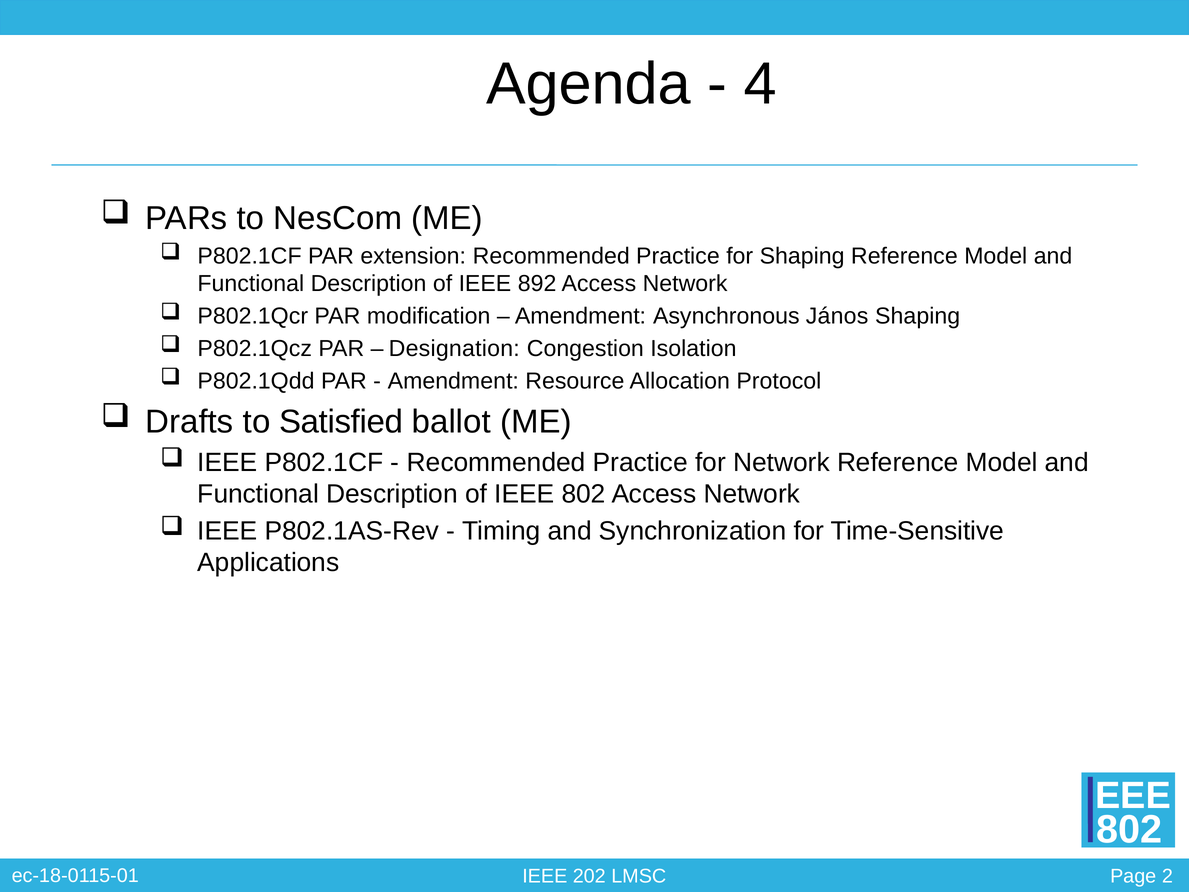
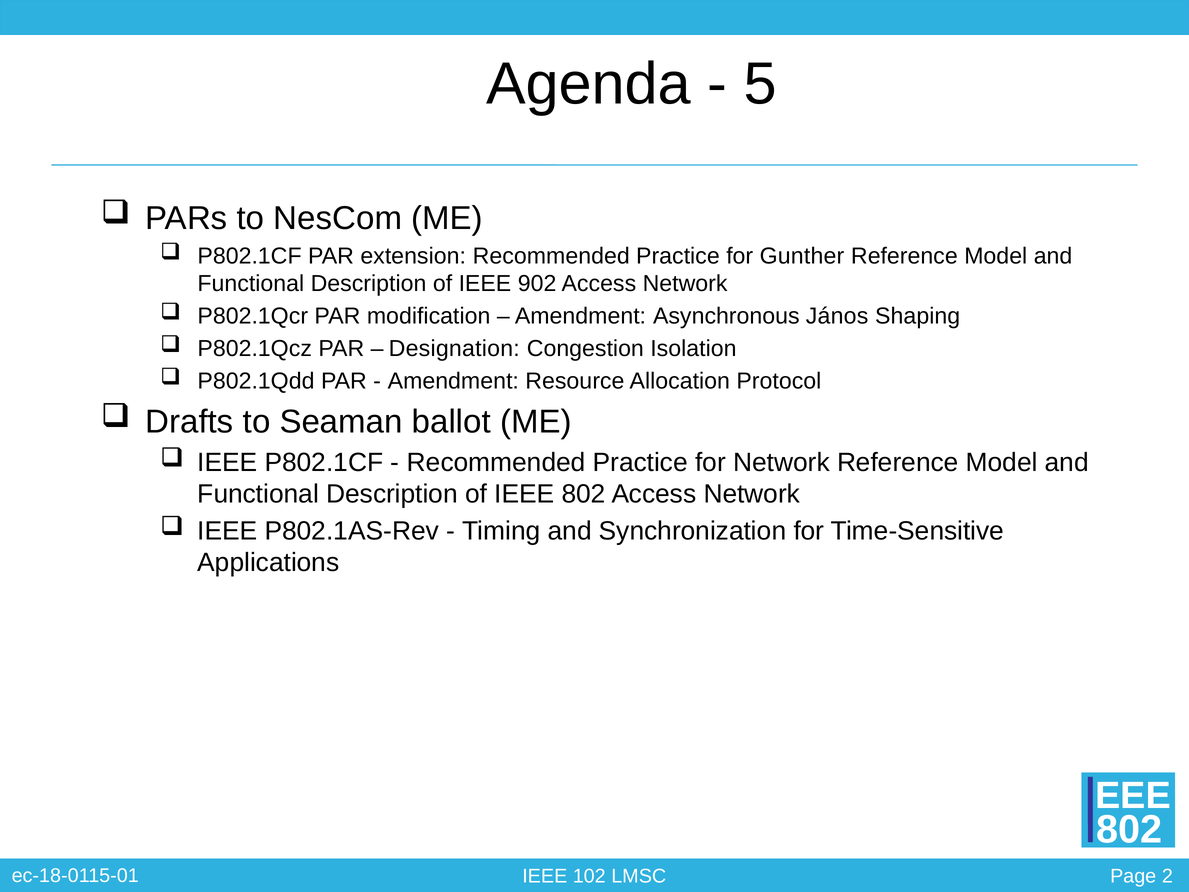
4: 4 -> 5
for Shaping: Shaping -> Gunther
892: 892 -> 902
Satisfied: Satisfied -> Seaman
202: 202 -> 102
